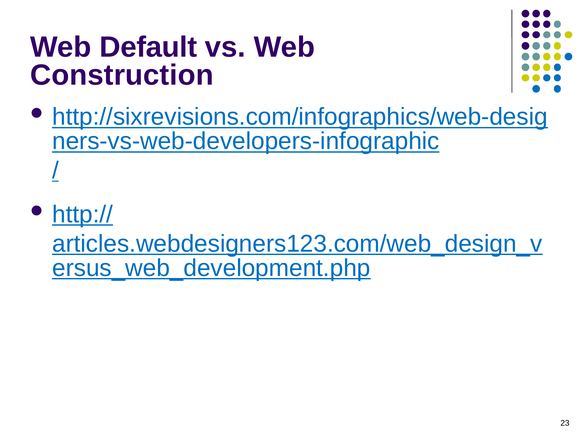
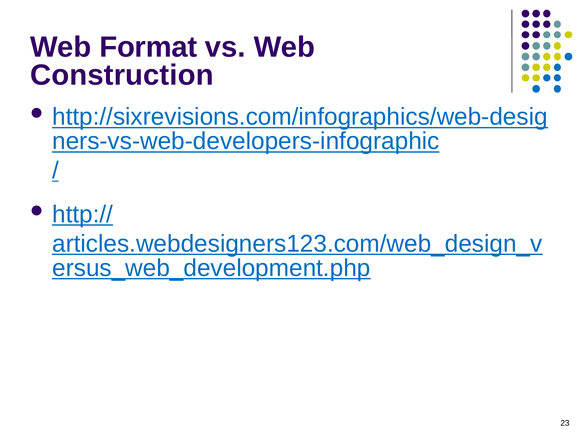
Default: Default -> Format
